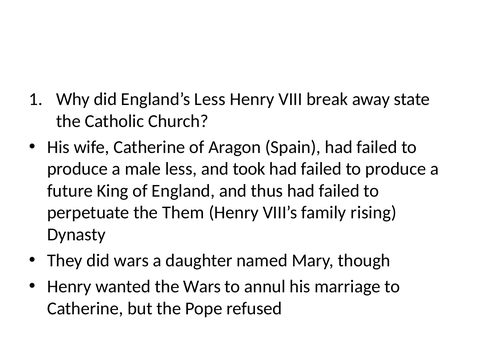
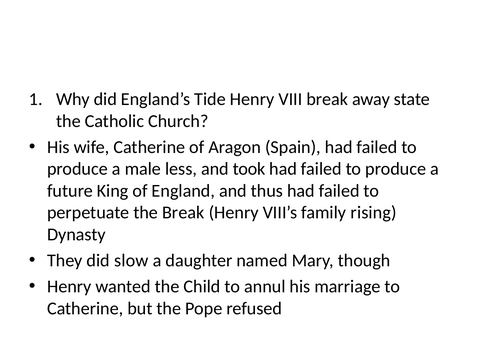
England’s Less: Less -> Tide
the Them: Them -> Break
did wars: wars -> slow
the Wars: Wars -> Child
